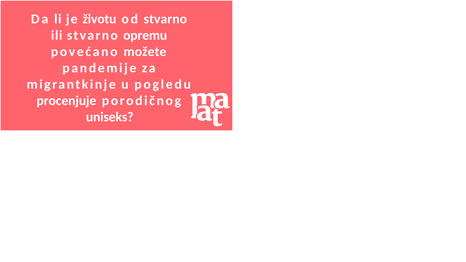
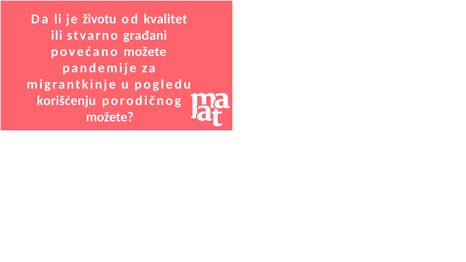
od stvarno: stvarno -> kvalitet
opremu: opremu -> građani
procenjuje: procenjuje -> korišćenju
uniseks at (110, 117): uniseks -> možete
